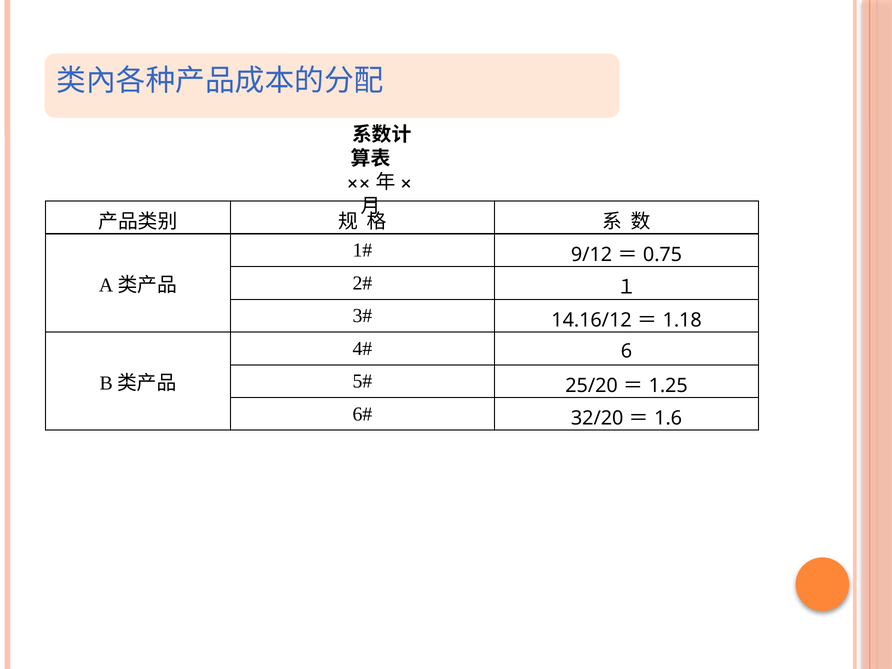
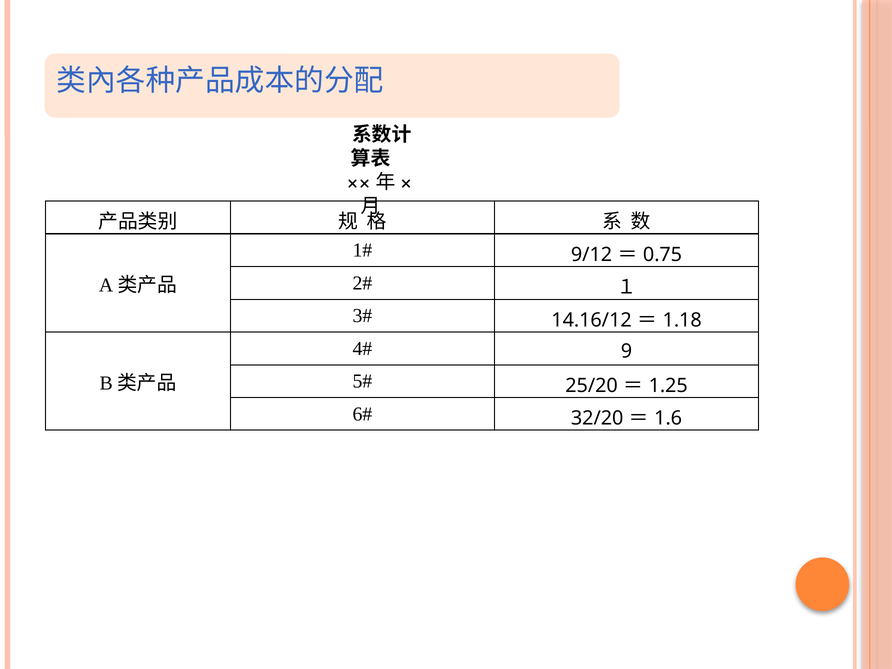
6: 6 -> 9
